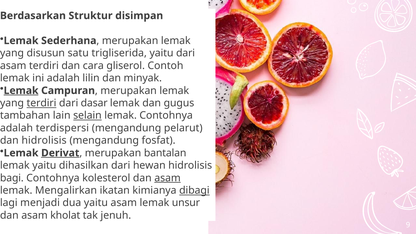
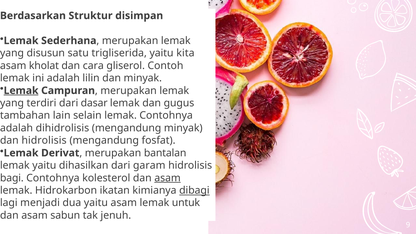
yaitu dari: dari -> kita
asam terdiri: terdiri -> kholat
terdiri at (42, 103) underline: present -> none
selain underline: present -> none
terdispersi: terdispersi -> dihidrolisis
mengandung pelarut: pelarut -> minyak
Derivat underline: present -> none
hewan: hewan -> garam
Mengalirkan: Mengalirkan -> Hidrokarbon
unsur: unsur -> untuk
kholat: kholat -> sabun
